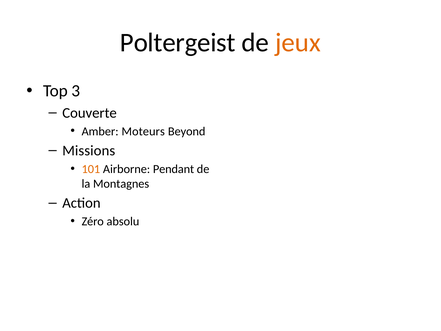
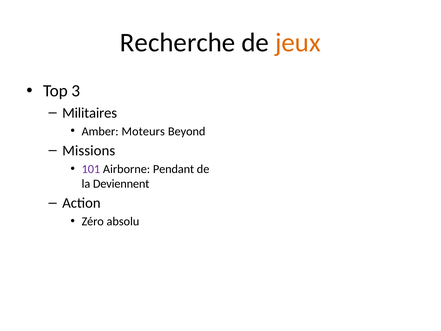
Poltergeist: Poltergeist -> Recherche
Couverte: Couverte -> Militaires
101 colour: orange -> purple
Montagnes: Montagnes -> Deviennent
